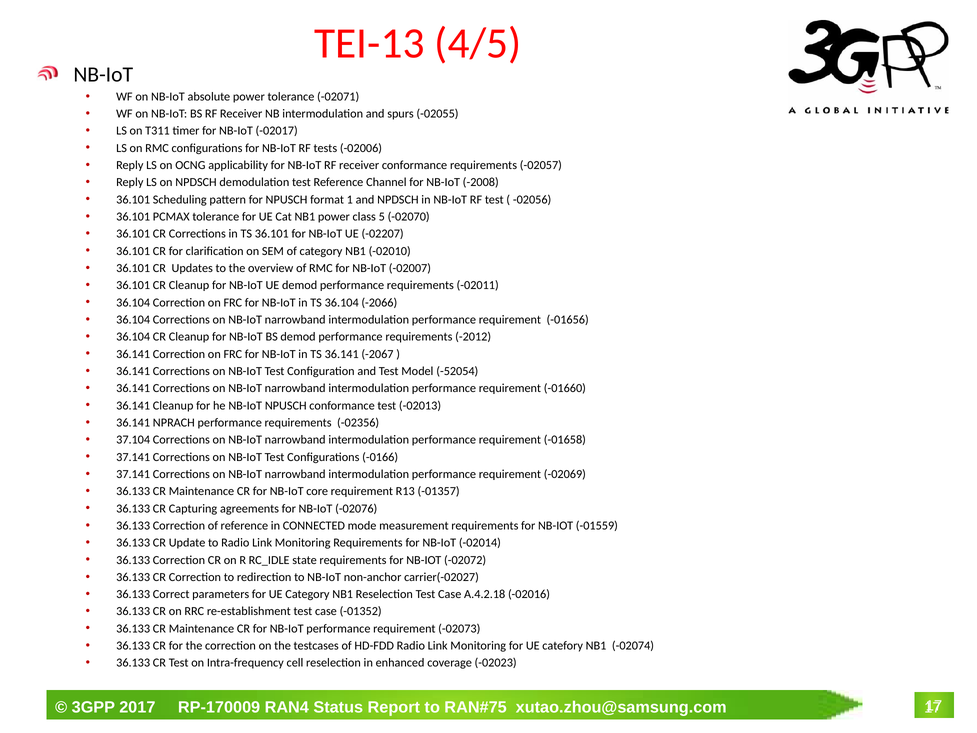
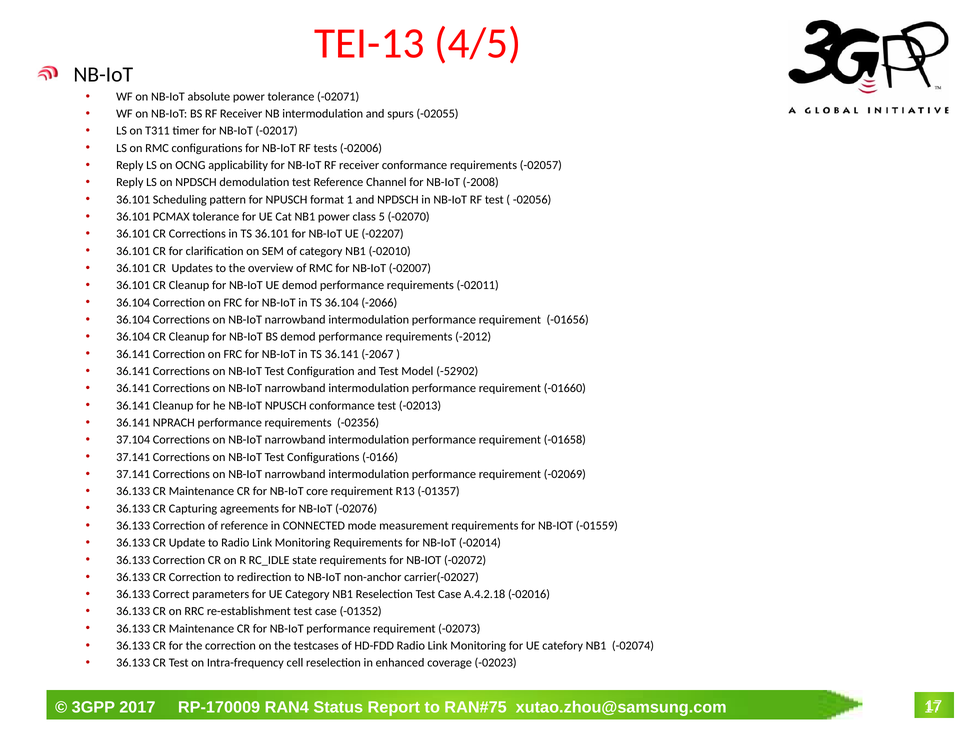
-52054: -52054 -> -52902
